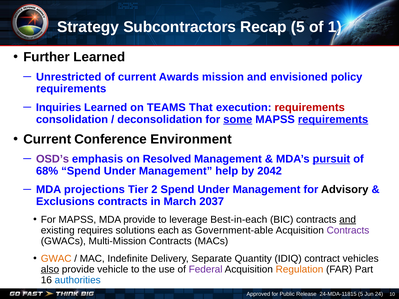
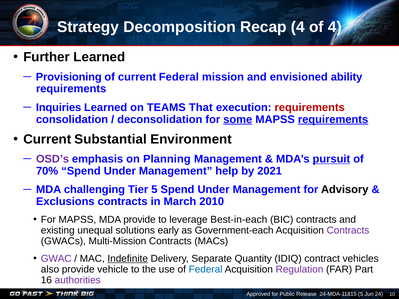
Subcontractors: Subcontractors -> Decomposition
Recap 5: 5 -> 4
of 1: 1 -> 4
Unrestricted: Unrestricted -> Provisioning
current Awards: Awards -> Federal
policy: policy -> ability
Conference: Conference -> Substantial
Resolved: Resolved -> Planning
68%: 68% -> 70%
2042: 2042 -> 2021
projections: projections -> challenging
Tier 2: 2 -> 5
2037: 2037 -> 2010
and at (348, 220) underline: present -> none
requires: requires -> unequal
each: each -> early
Government-able: Government-able -> Government-each
GWAC colour: orange -> purple
Indefinite underline: none -> present
also underline: present -> none
Federal at (206, 270) colour: purple -> blue
Regulation colour: orange -> purple
authorities colour: blue -> purple
